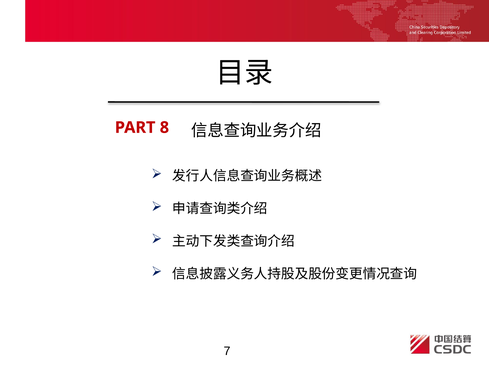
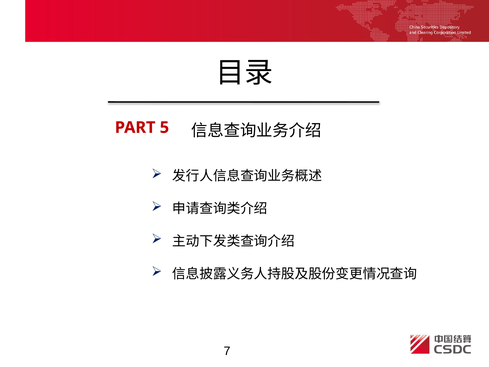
8: 8 -> 5
